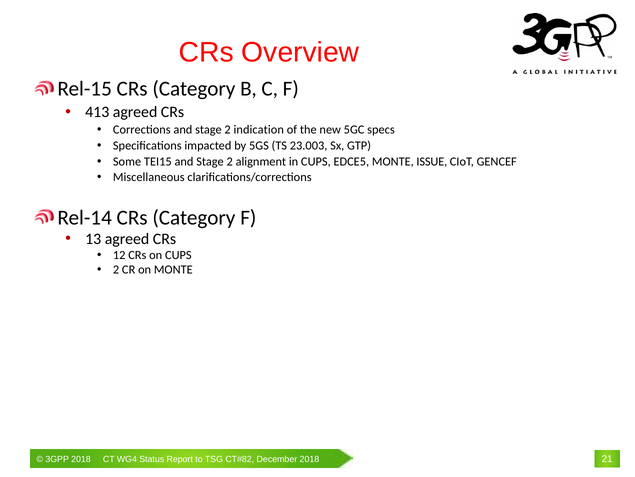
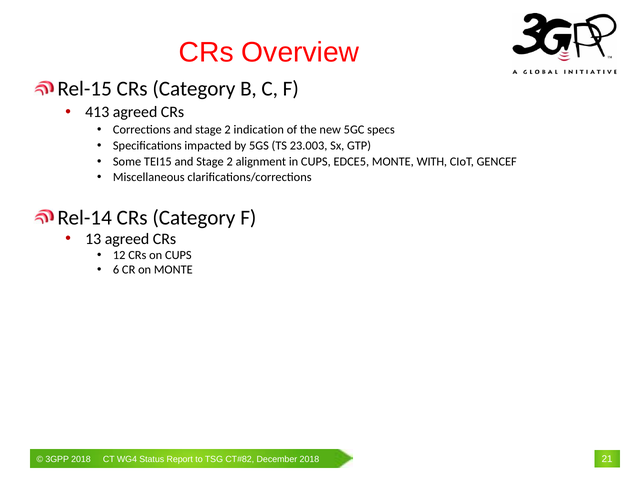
ISSUE: ISSUE -> WITH
2 at (116, 269): 2 -> 6
